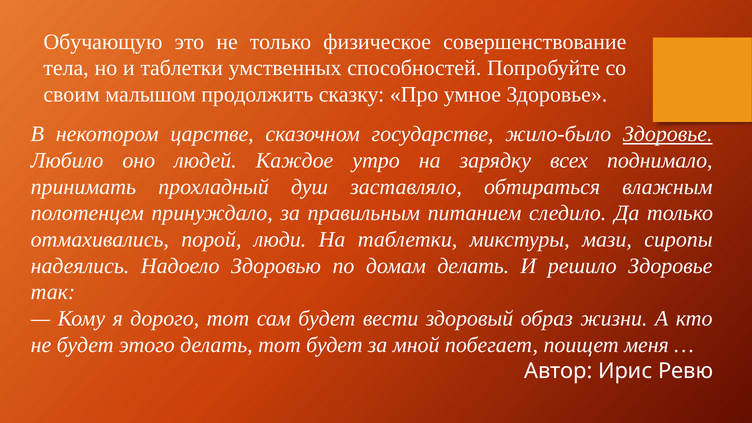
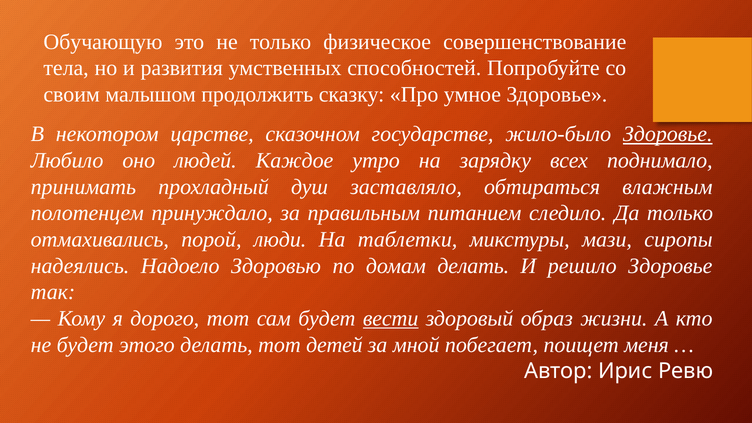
и таблетки: таблетки -> развития
вести underline: none -> present
тот будет: будет -> детей
